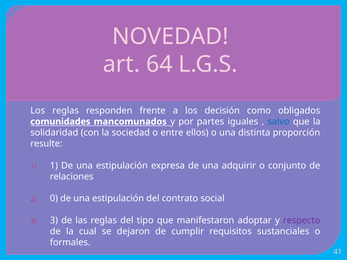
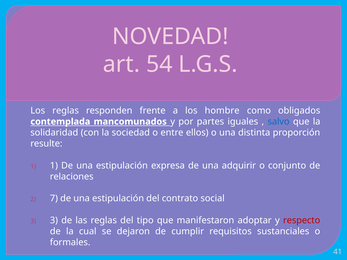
64: 64 -> 54
decisión: decisión -> hombre
comunidades: comunidades -> contemplada
0: 0 -> 7
respecto colour: purple -> red
